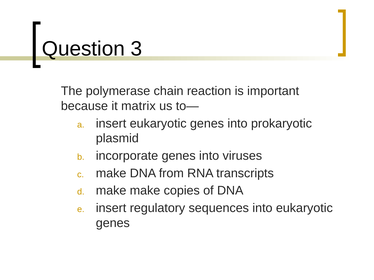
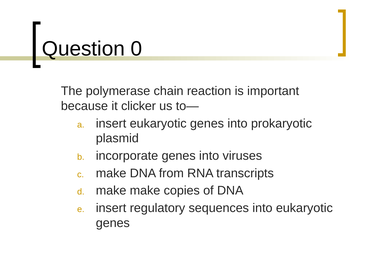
3: 3 -> 0
matrix: matrix -> clicker
